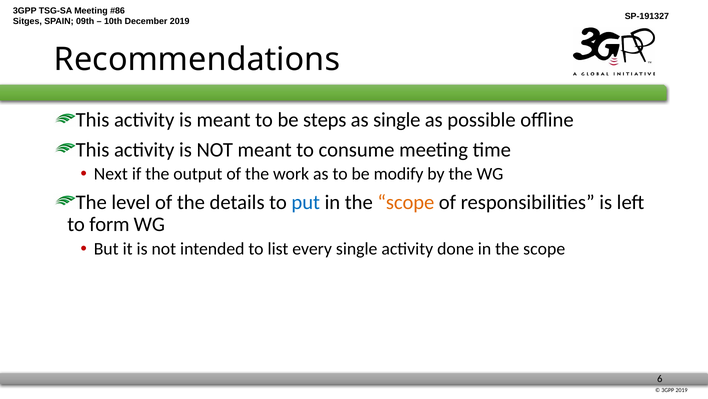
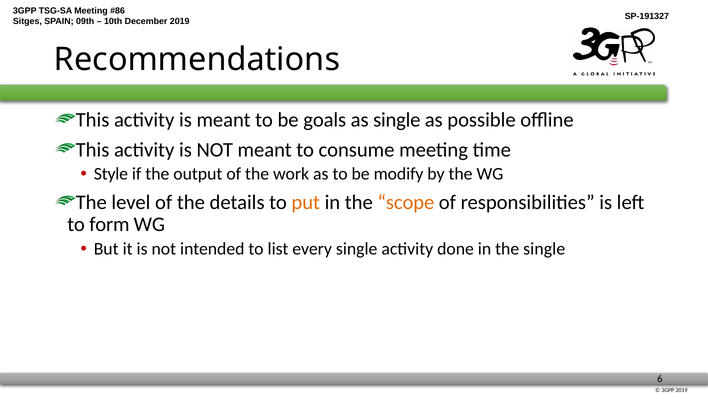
steps: steps -> goals
Next: Next -> Style
put colour: blue -> orange
done in the scope: scope -> single
